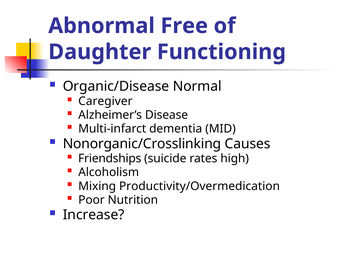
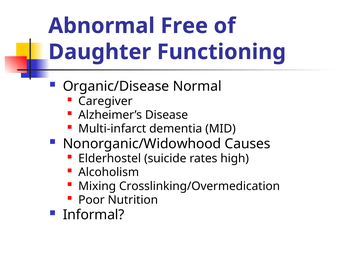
Nonorganic/Crosslinking: Nonorganic/Crosslinking -> Nonorganic/Widowhood
Friendships: Friendships -> Elderhostel
Productivity/Overmedication: Productivity/Overmedication -> Crosslinking/Overmedication
Increase: Increase -> Informal
